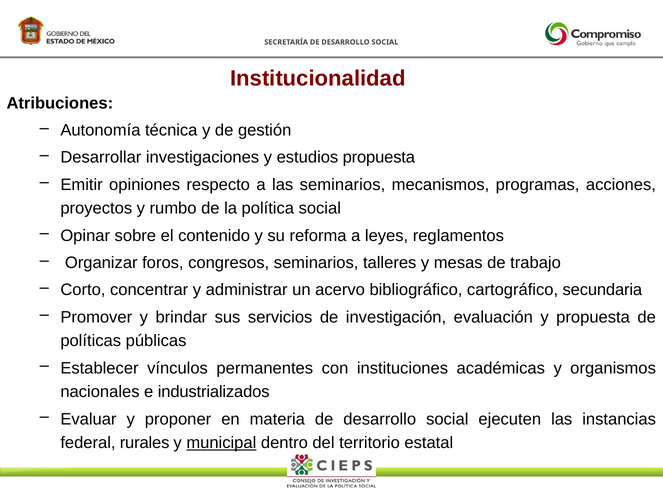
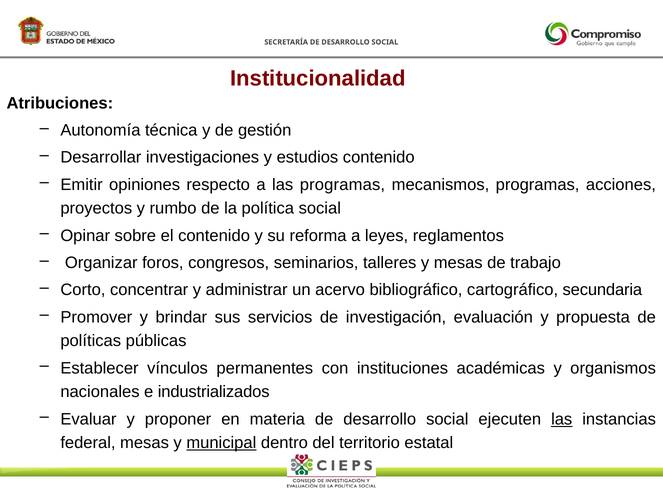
estudios propuesta: propuesta -> contenido
las seminarios: seminarios -> programas
las at (562, 419) underline: none -> present
federal rurales: rurales -> mesas
